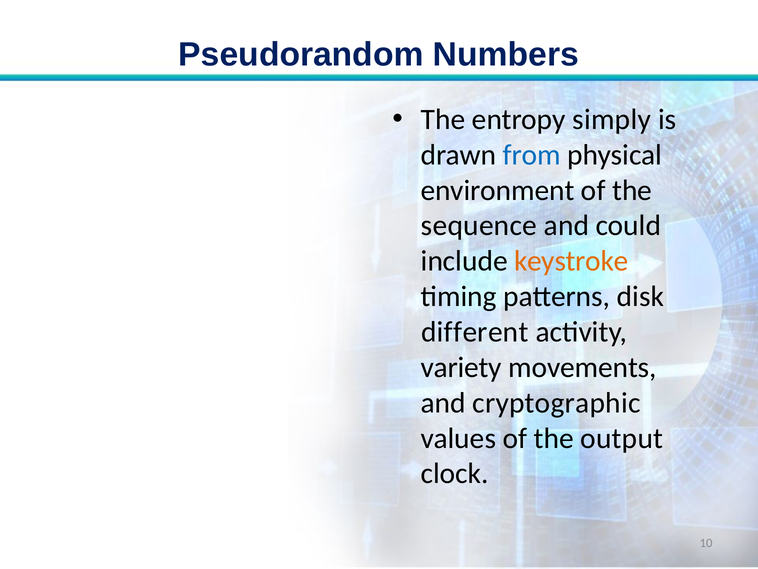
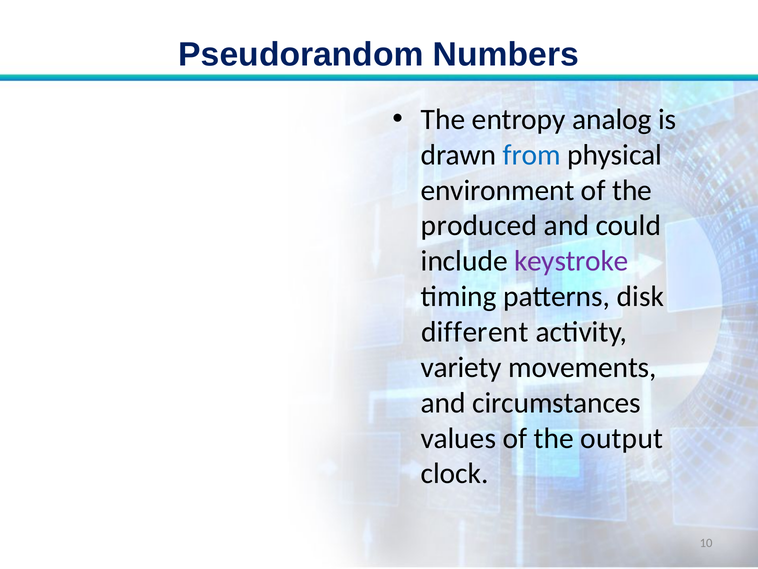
simply: simply -> analog
sequence: sequence -> produced
keystroke colour: orange -> purple
cryptographic: cryptographic -> circumstances
